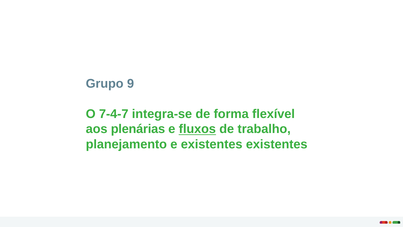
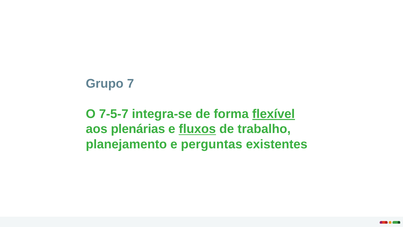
9: 9 -> 7
7-4-7: 7-4-7 -> 7-5-7
flexível underline: none -> present
e existentes: existentes -> perguntas
